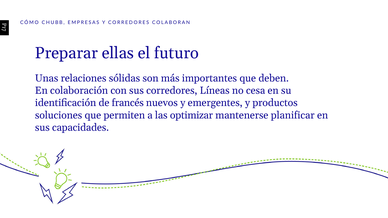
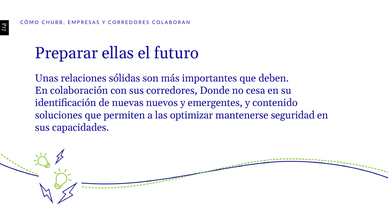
Líneas: Líneas -> Donde
francés: francés -> nuevas
productos: productos -> contenido
planificar: planificar -> seguridad
